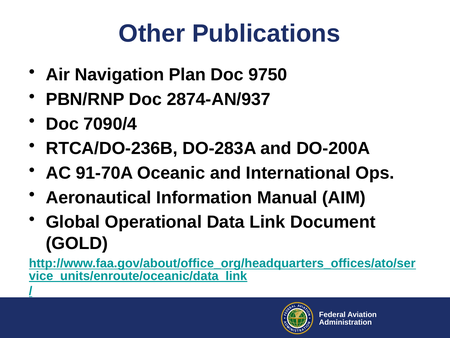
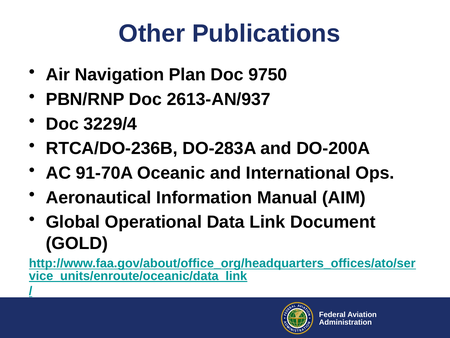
2874-AN/937: 2874-AN/937 -> 2613-AN/937
7090/4: 7090/4 -> 3229/4
